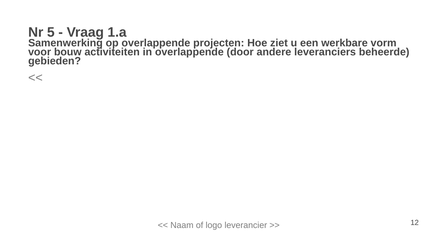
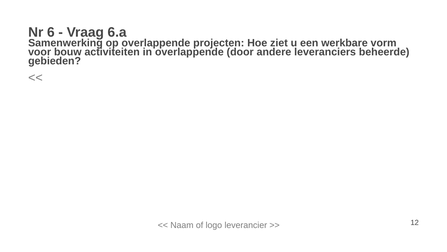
5: 5 -> 6
1.a: 1.a -> 6.a
